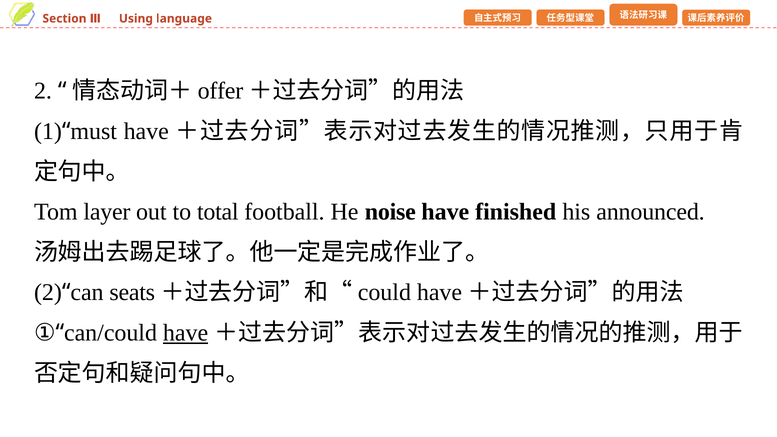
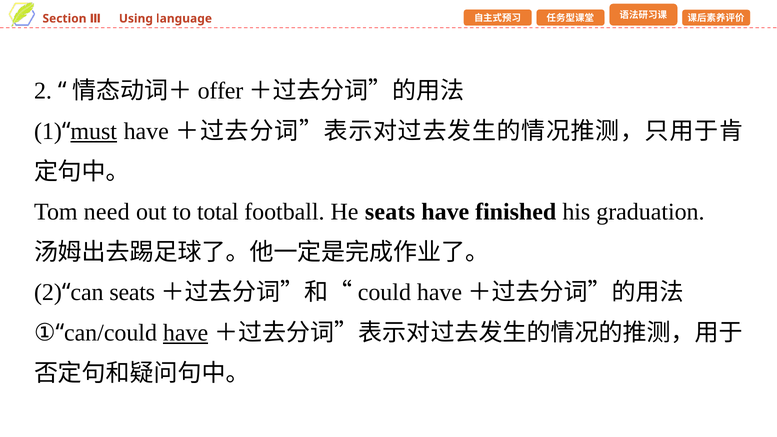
must underline: none -> present
layer: layer -> need
He noise: noise -> seats
announced: announced -> graduation
